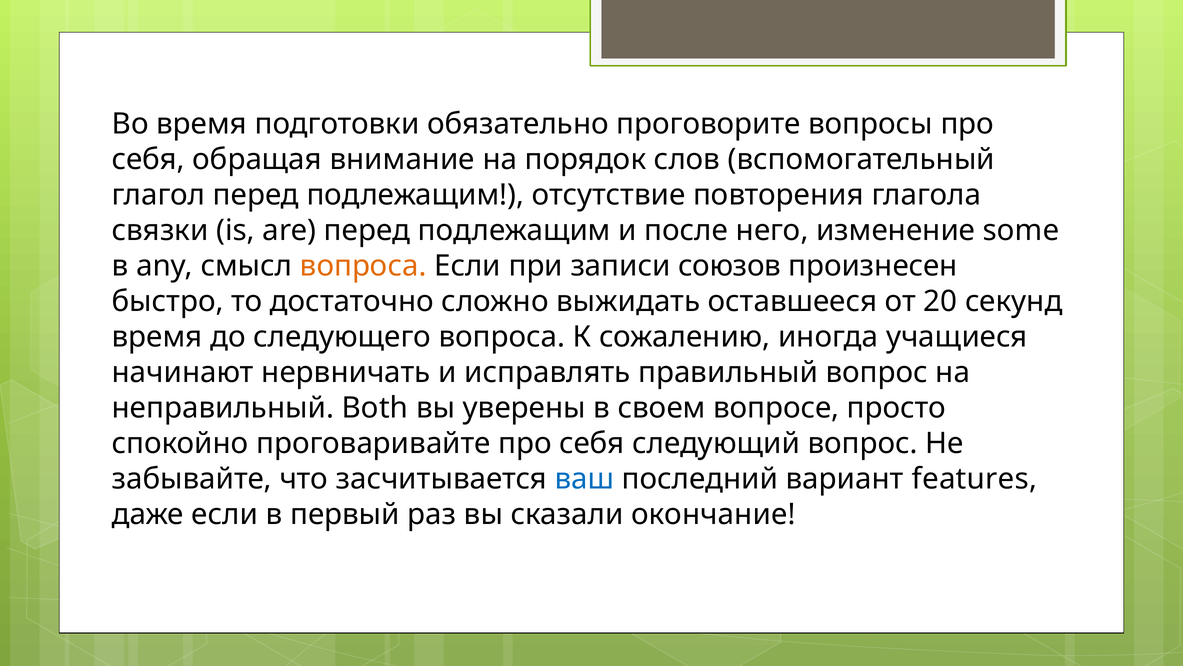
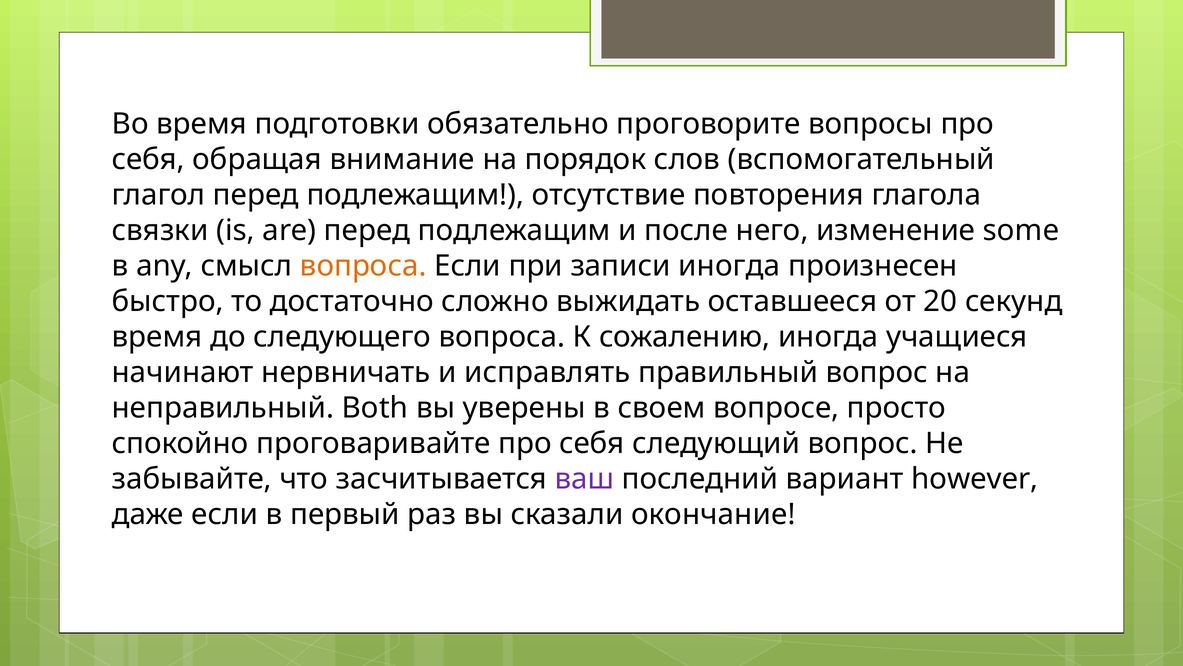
записи союзов: союзов -> иногда
ваш colour: blue -> purple
features: features -> however
